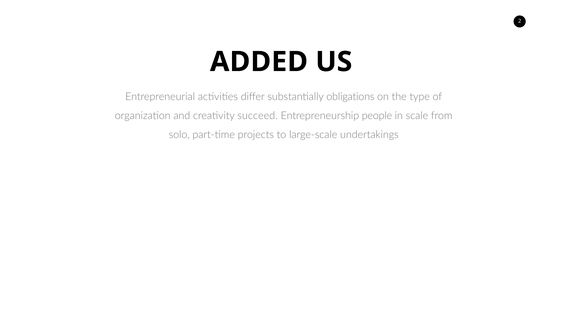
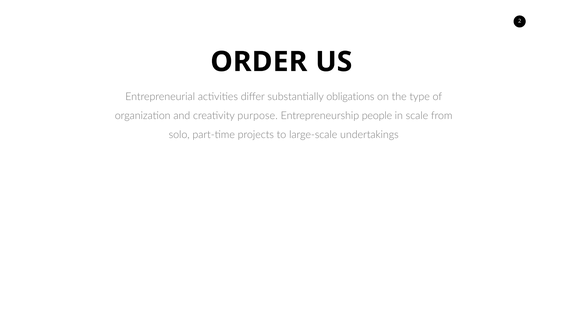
ADDED: ADDED -> ORDER
succeed: succeed -> purpose
